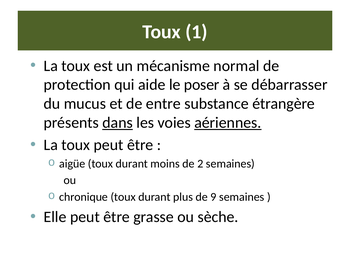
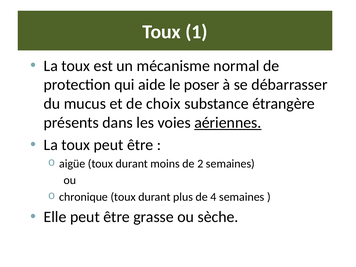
entre: entre -> choix
dans underline: present -> none
9: 9 -> 4
